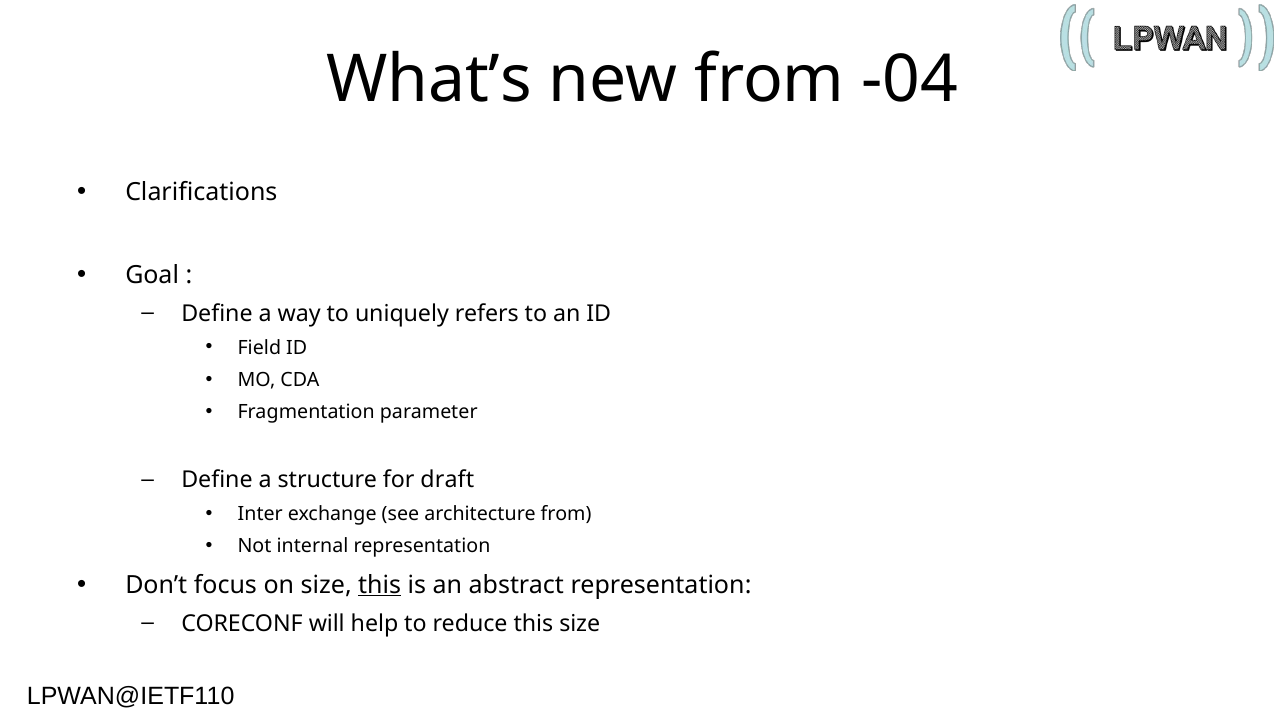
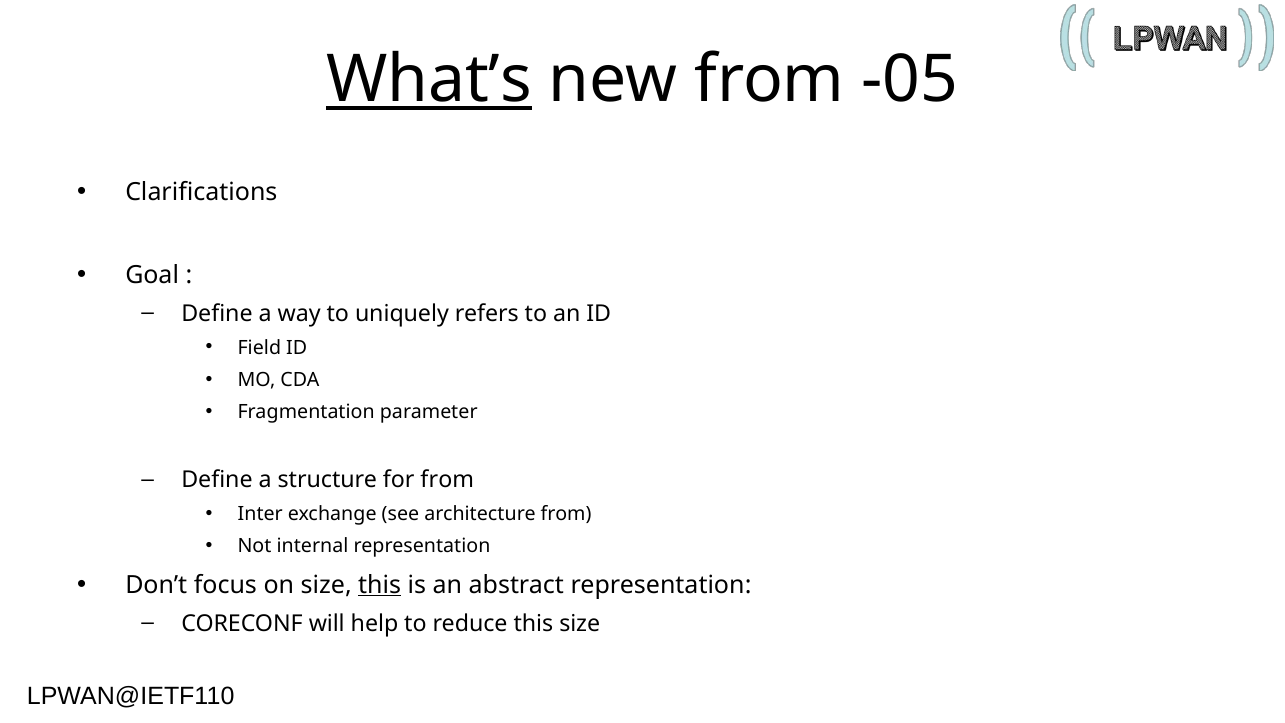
What’s underline: none -> present
-04: -04 -> -05
for draft: draft -> from
